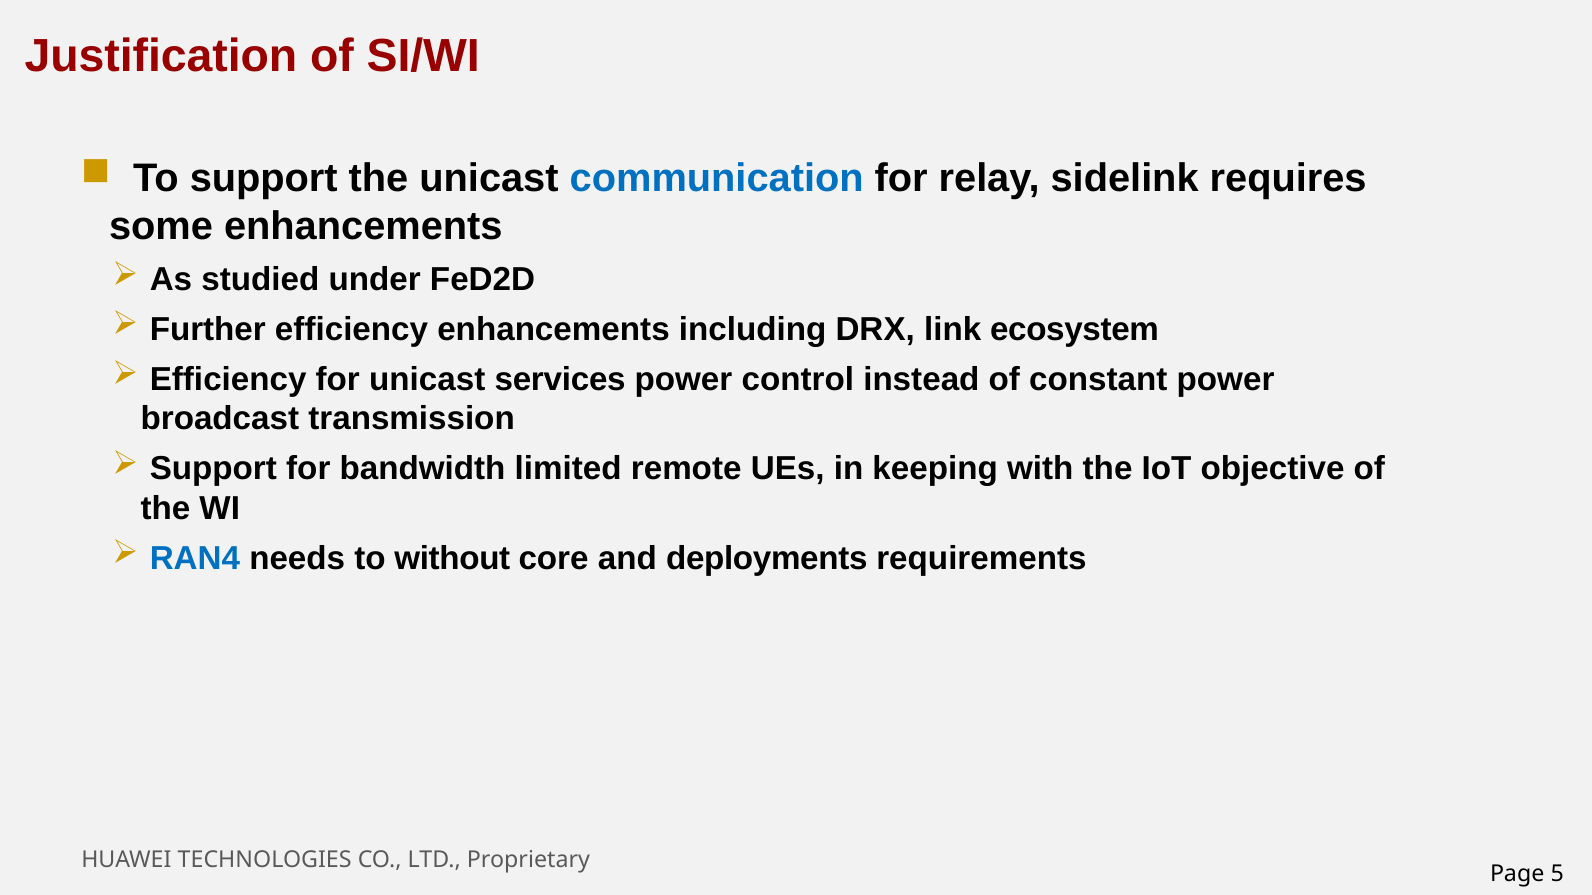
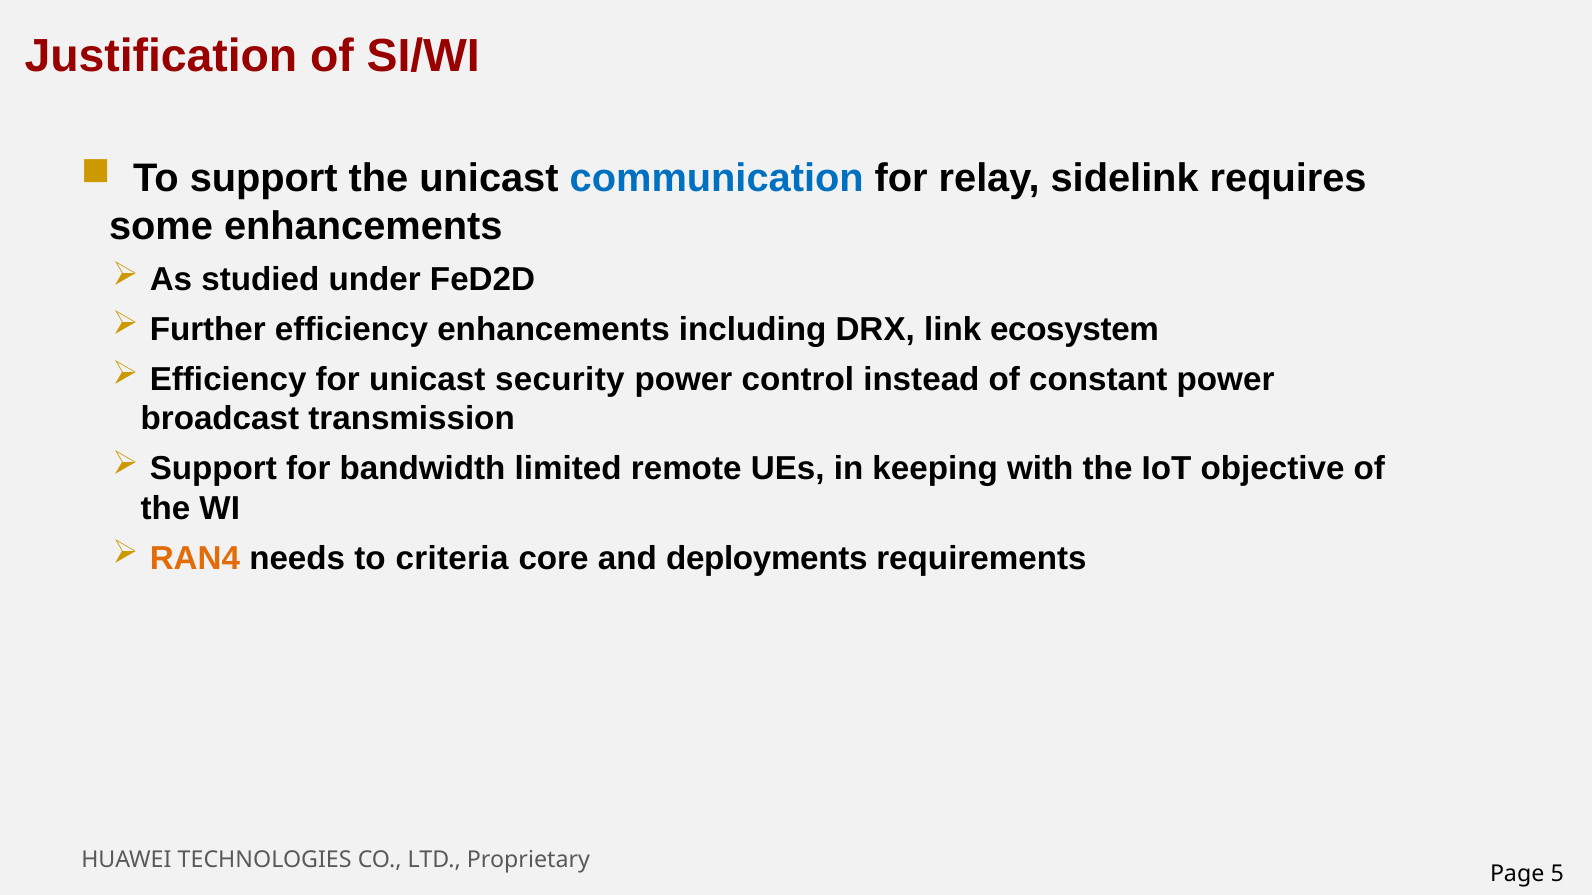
services: services -> security
RAN4 colour: blue -> orange
without: without -> criteria
